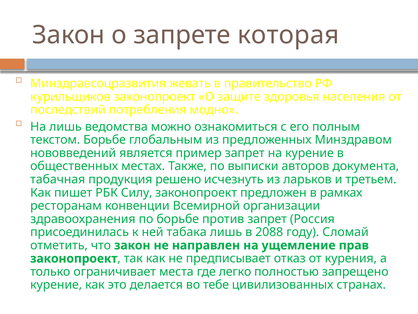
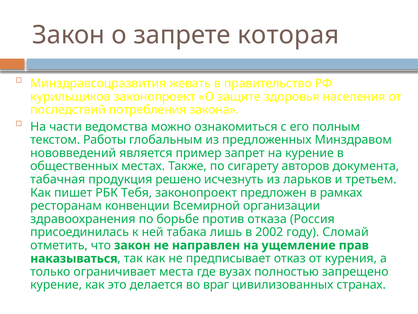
модно: модно -> закона
На лишь: лишь -> части
текстом Борьбе: Борьбе -> Работы
выписки: выписки -> сигарету
Силу: Силу -> Тебя
против запрет: запрет -> отказа
2088: 2088 -> 2002
законопроект at (74, 258): законопроект -> наказываться
легко: легко -> вузах
тебе: тебе -> враг
